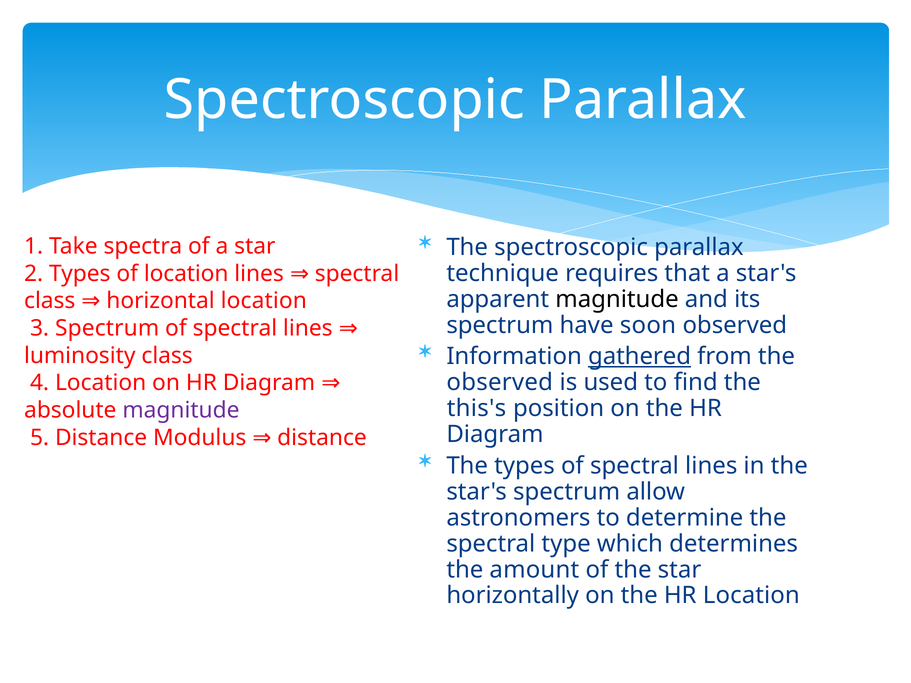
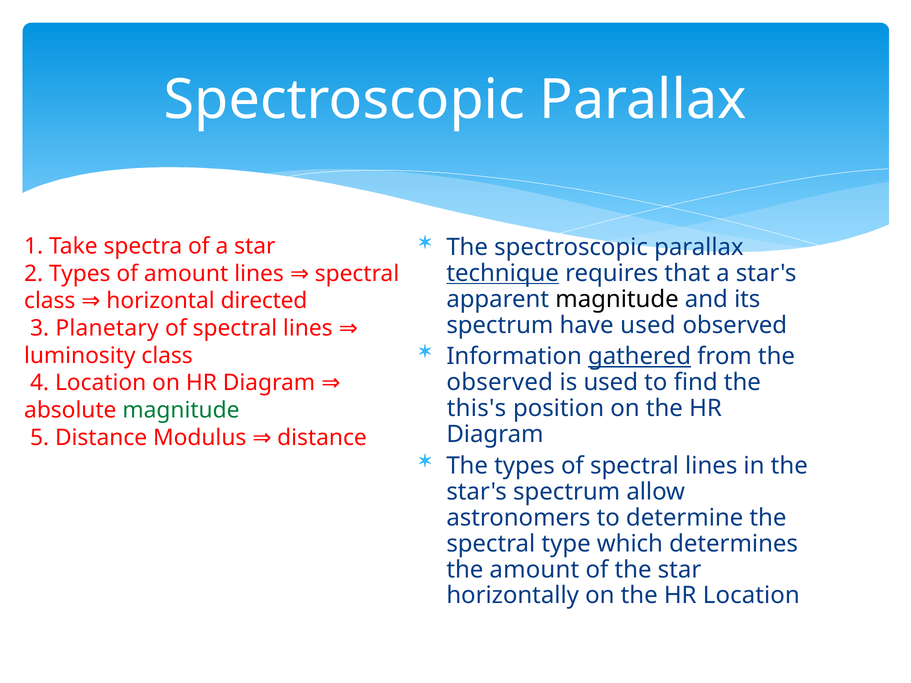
technique underline: none -> present
of location: location -> amount
horizontal location: location -> directed
have soon: soon -> used
3 Spectrum: Spectrum -> Planetary
magnitude at (181, 410) colour: purple -> green
